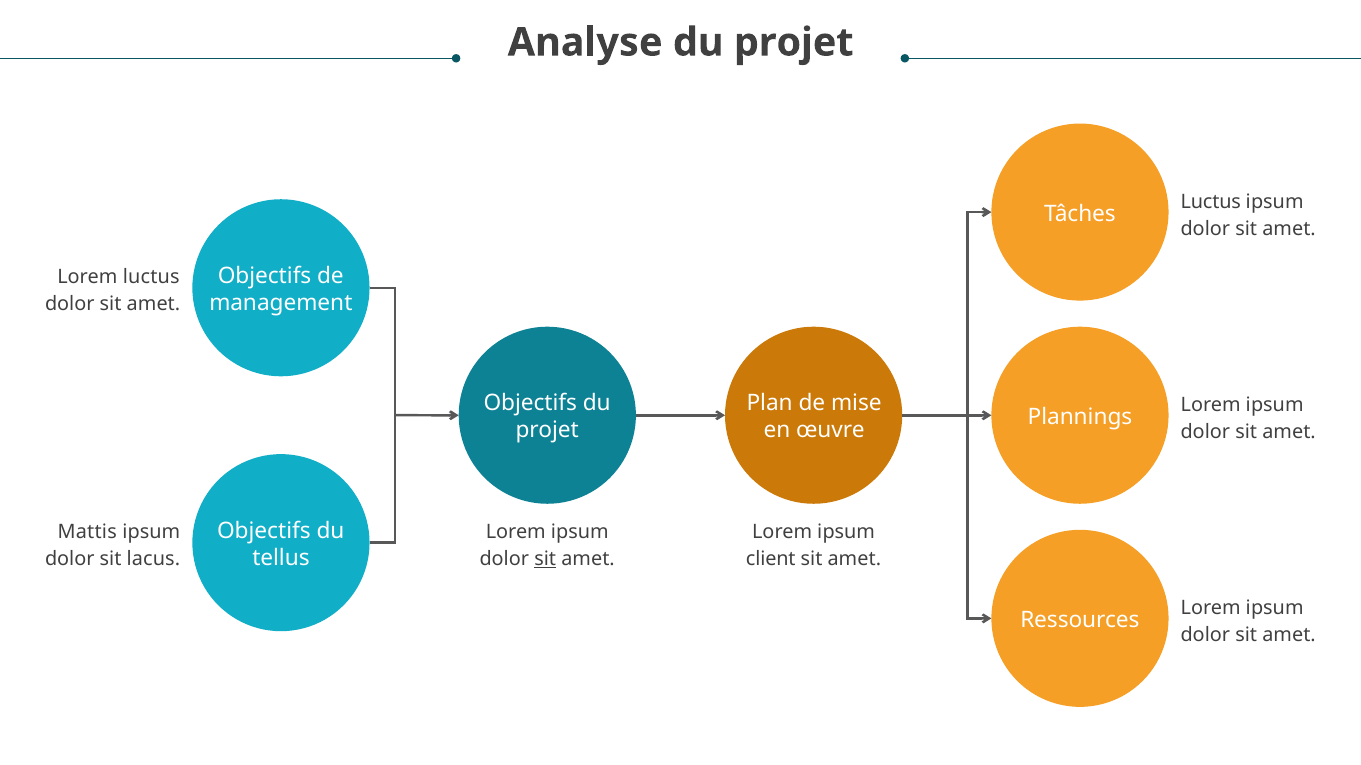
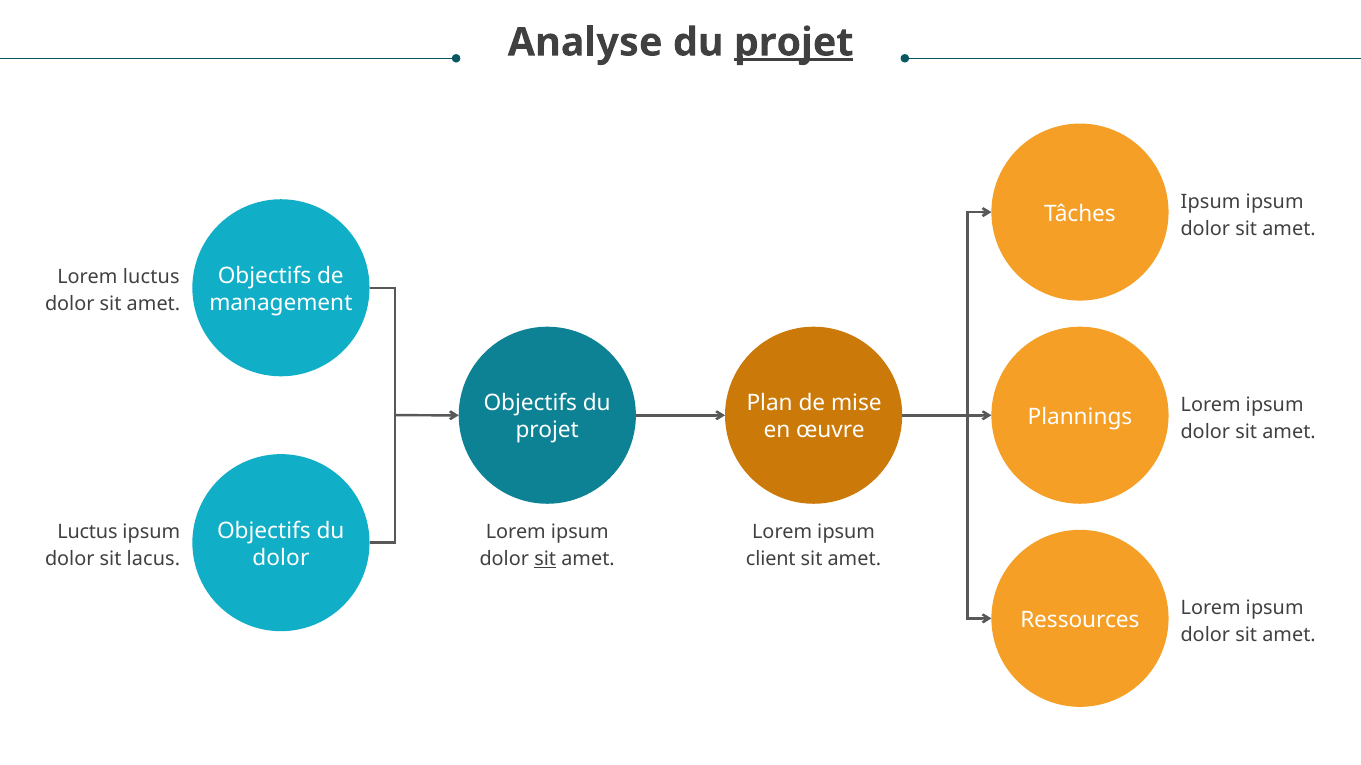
projet at (794, 42) underline: none -> present
Luctus at (1211, 202): Luctus -> Ipsum
Mattis at (87, 533): Mattis -> Luctus
tellus at (281, 558): tellus -> dolor
